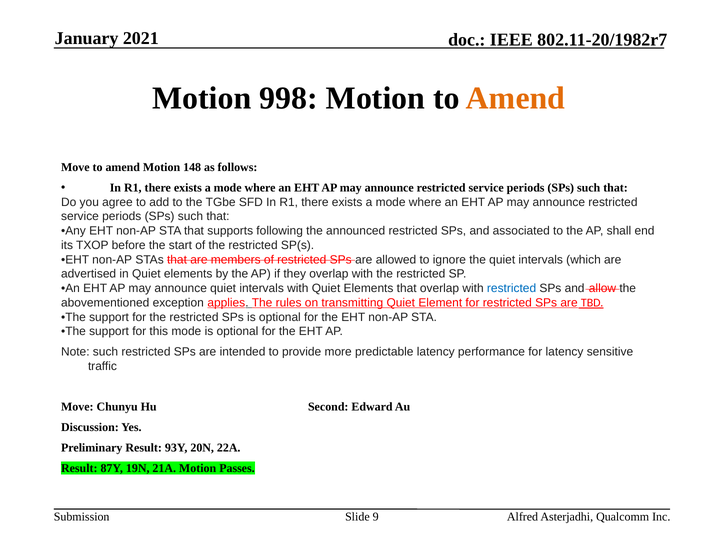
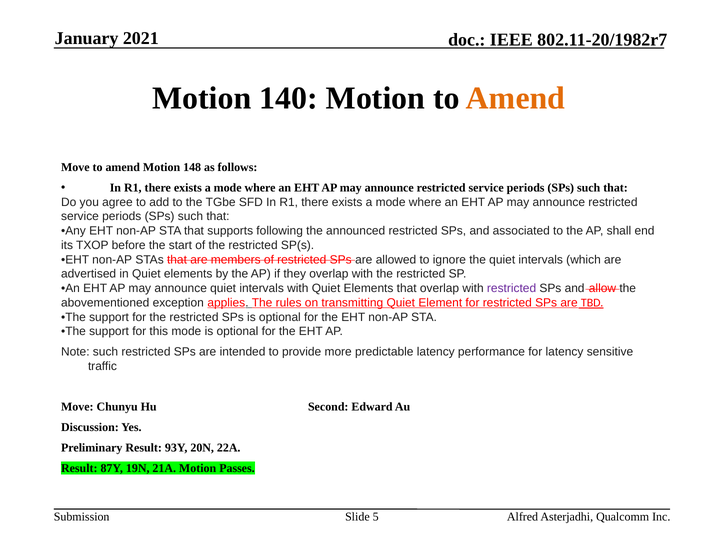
998: 998 -> 140
restricted at (512, 288) colour: blue -> purple
9: 9 -> 5
